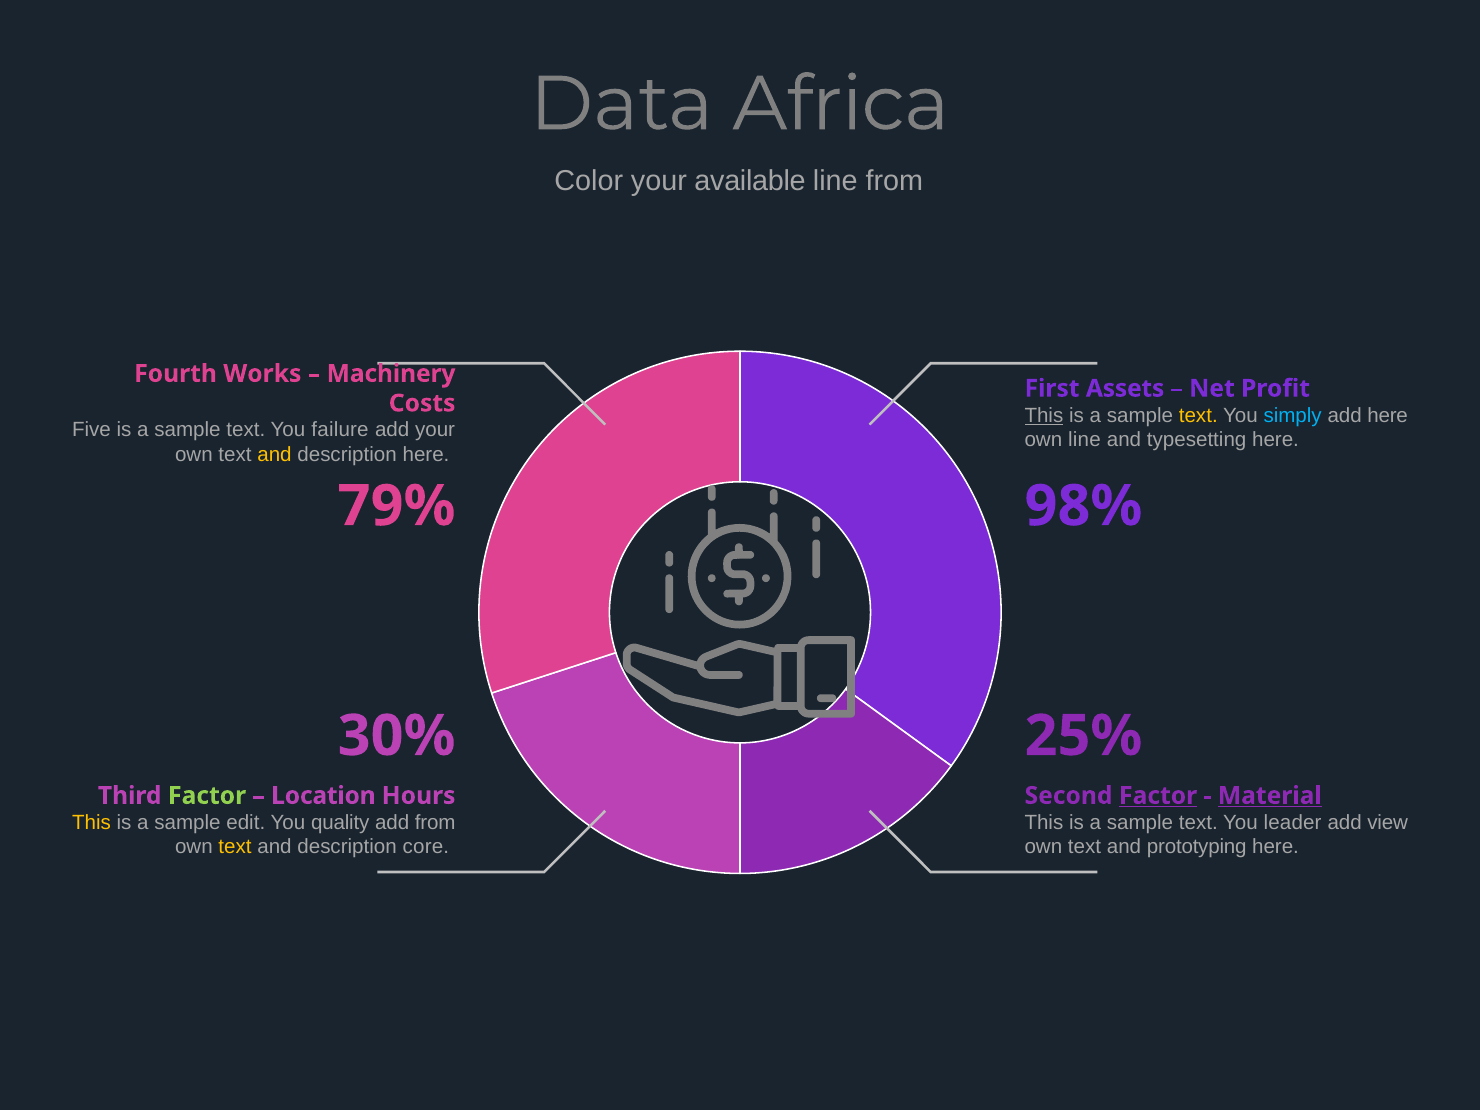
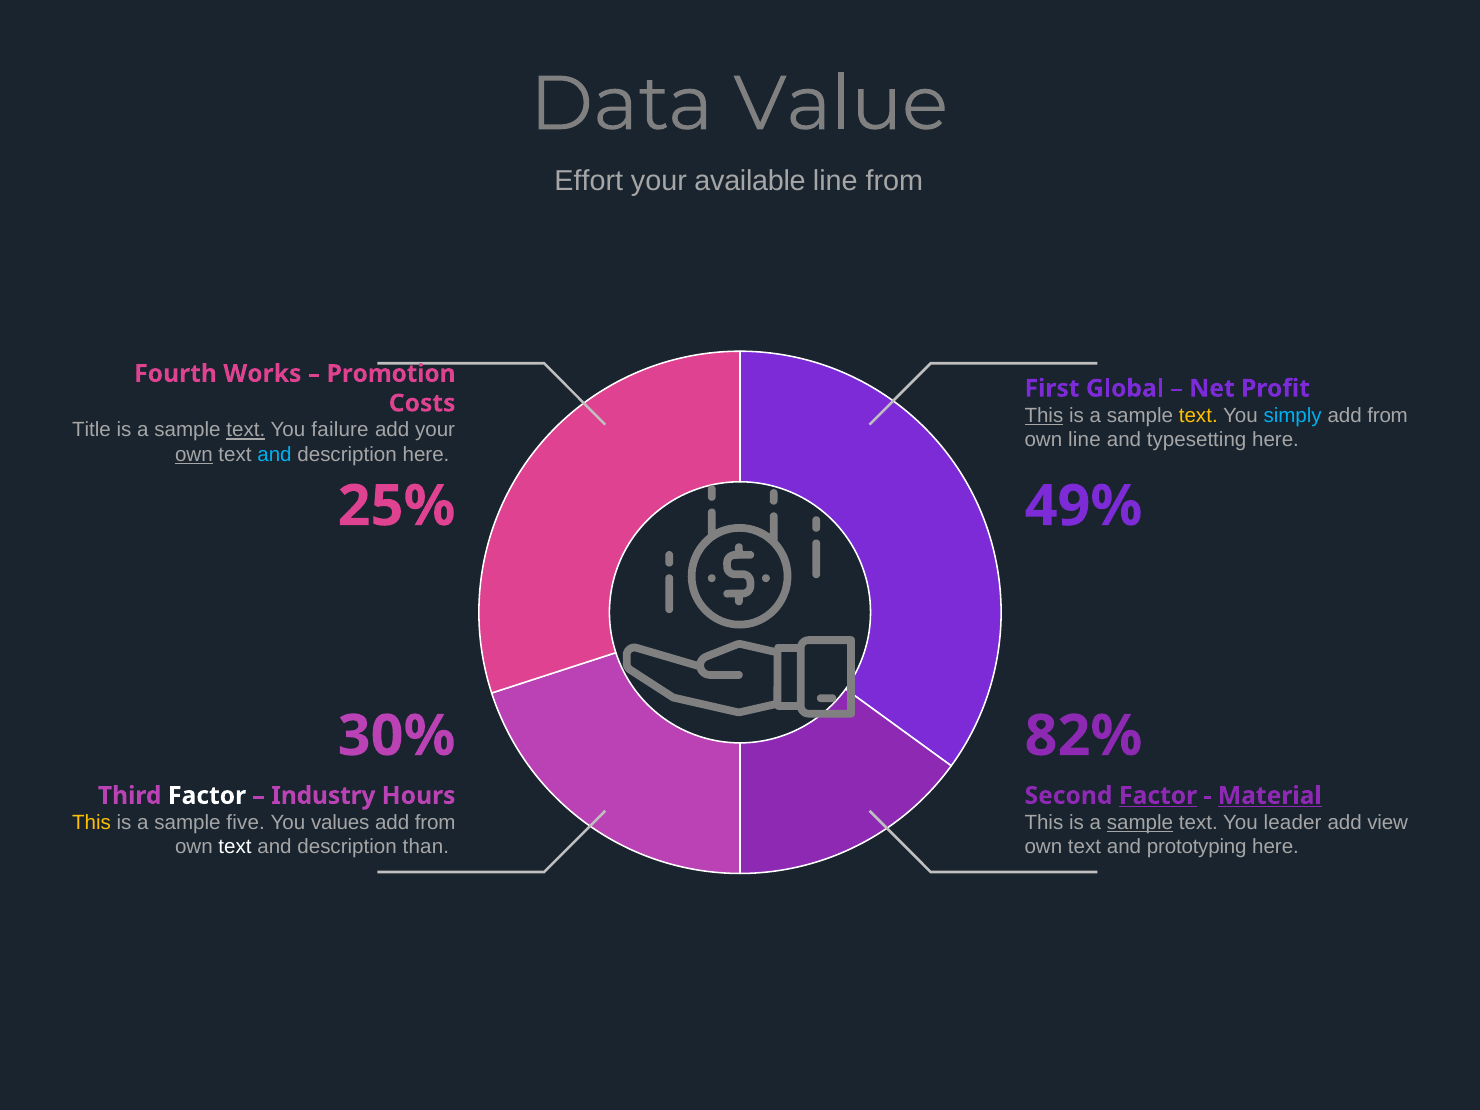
Africa: Africa -> Value
Color: Color -> Effort
Machinery: Machinery -> Promotion
Assets: Assets -> Global
here at (1388, 415): here -> from
Five: Five -> Title
text at (246, 430) underline: none -> present
own at (194, 455) underline: none -> present
and at (274, 455) colour: yellow -> light blue
79%: 79% -> 25%
98%: 98% -> 49%
25%: 25% -> 82%
Factor at (207, 796) colour: light green -> white
Location: Location -> Industry
edit: edit -> five
quality: quality -> values
sample at (1140, 823) underline: none -> present
text at (235, 847) colour: yellow -> white
core: core -> than
